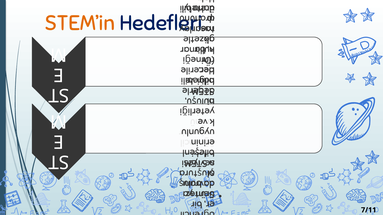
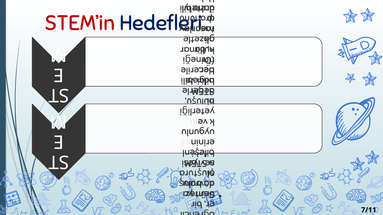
STEM’in colour: orange -> red
